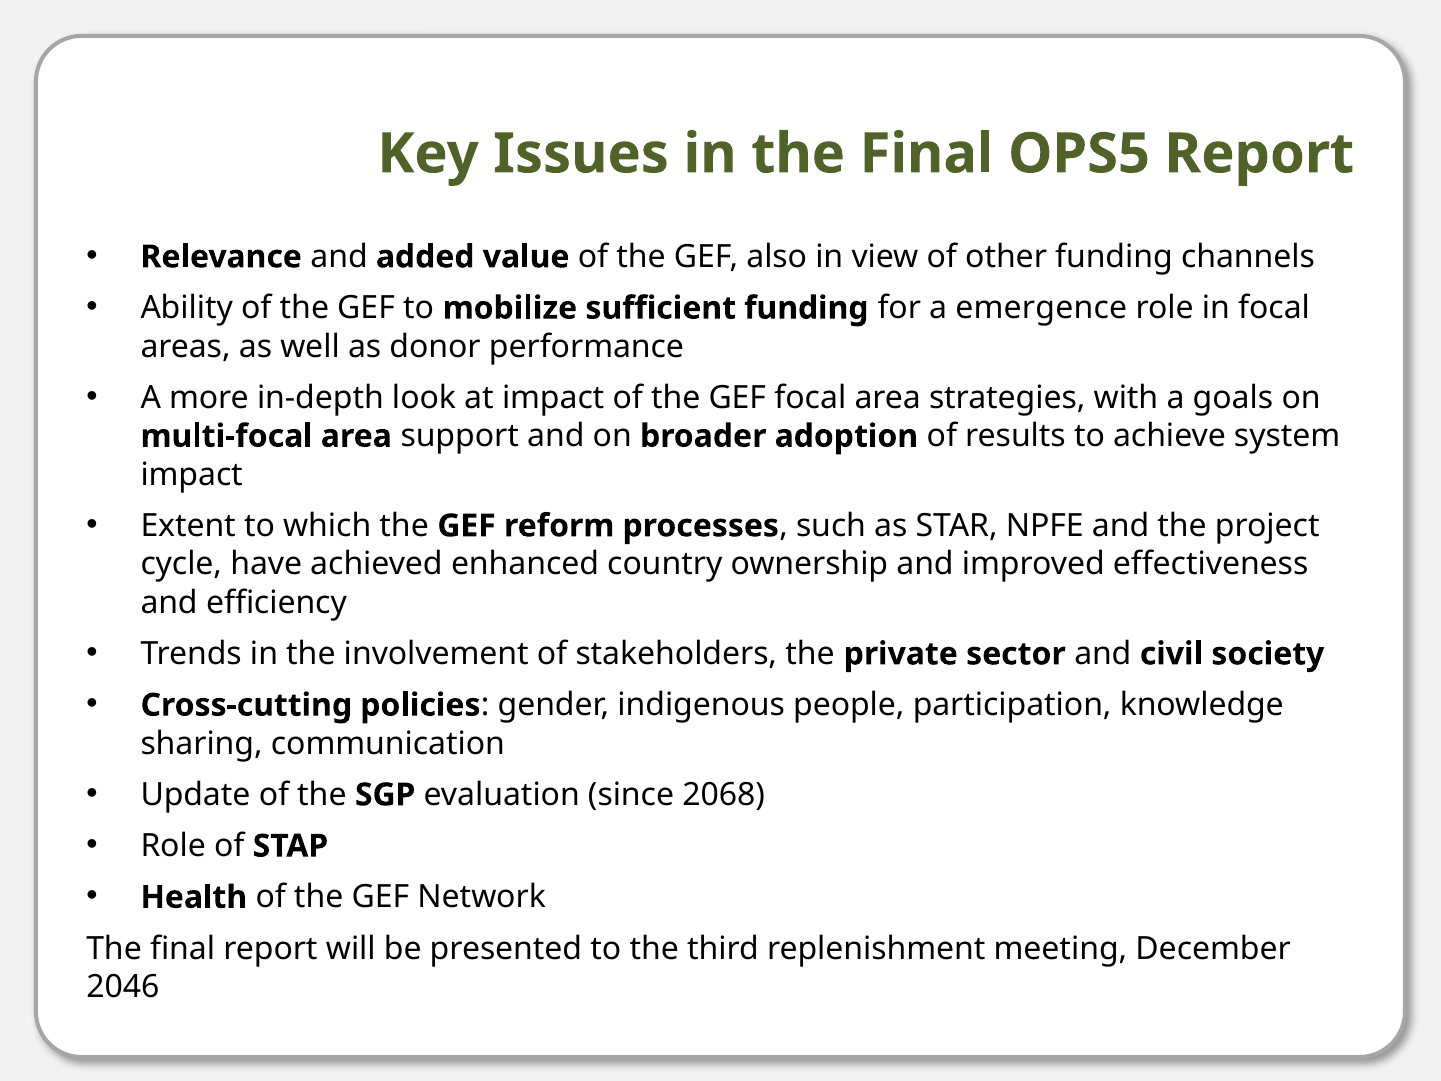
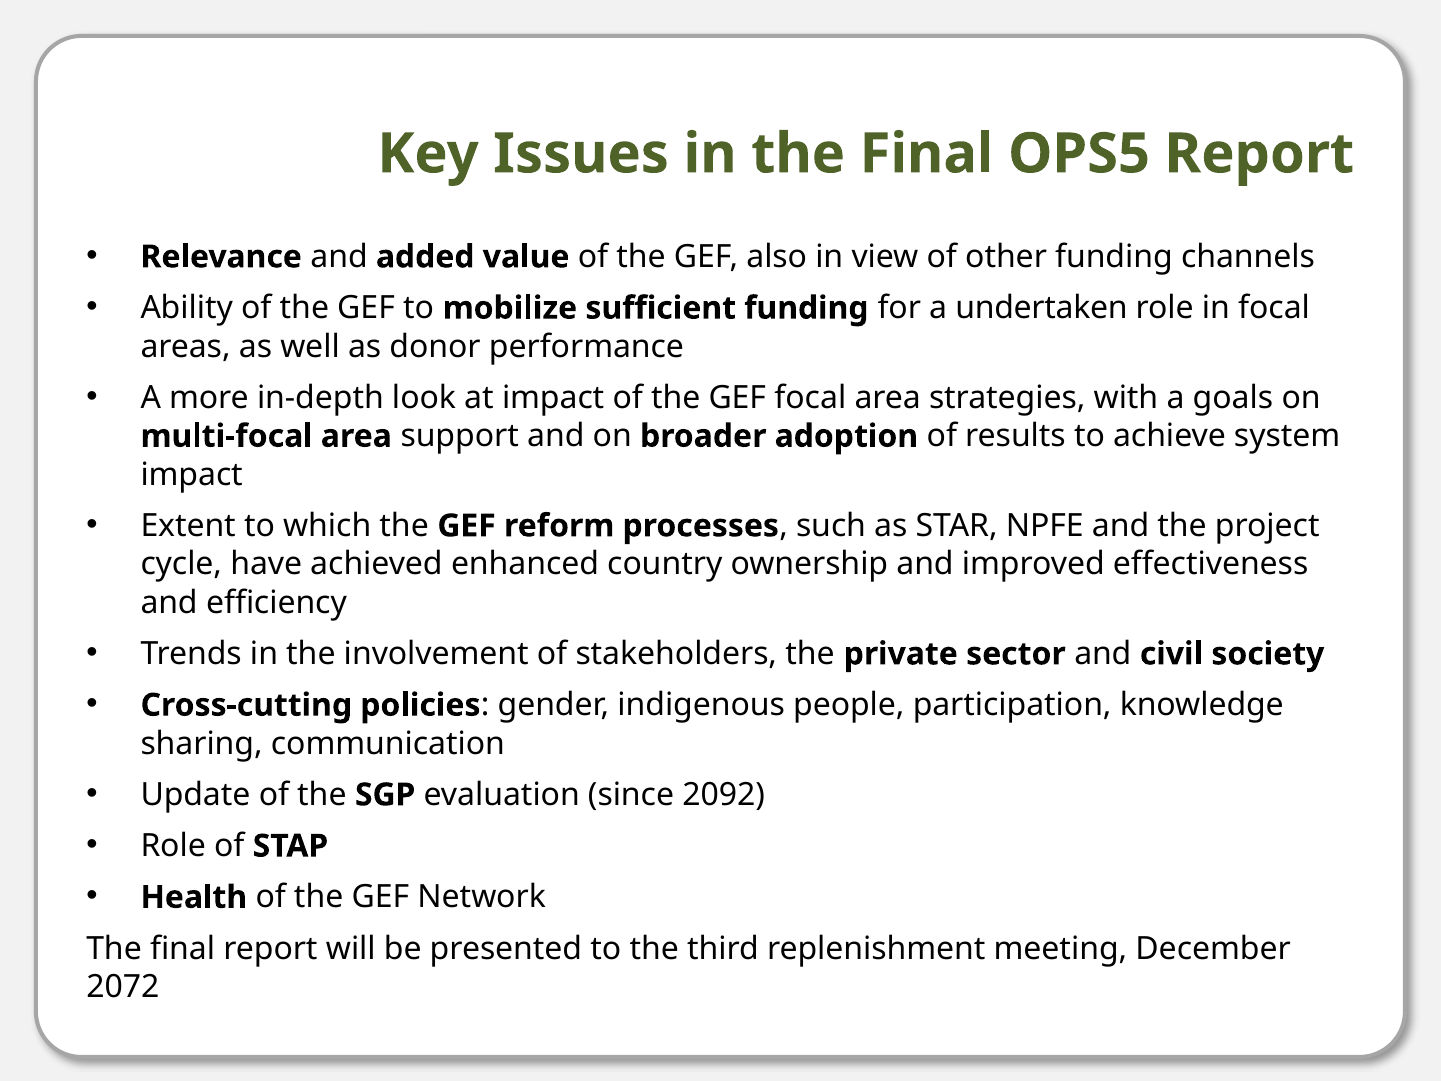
emergence: emergence -> undertaken
2068: 2068 -> 2092
2046: 2046 -> 2072
